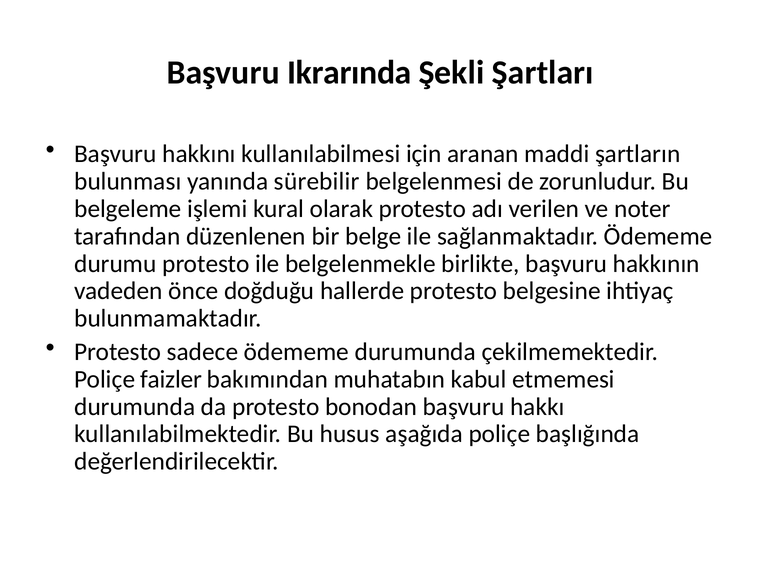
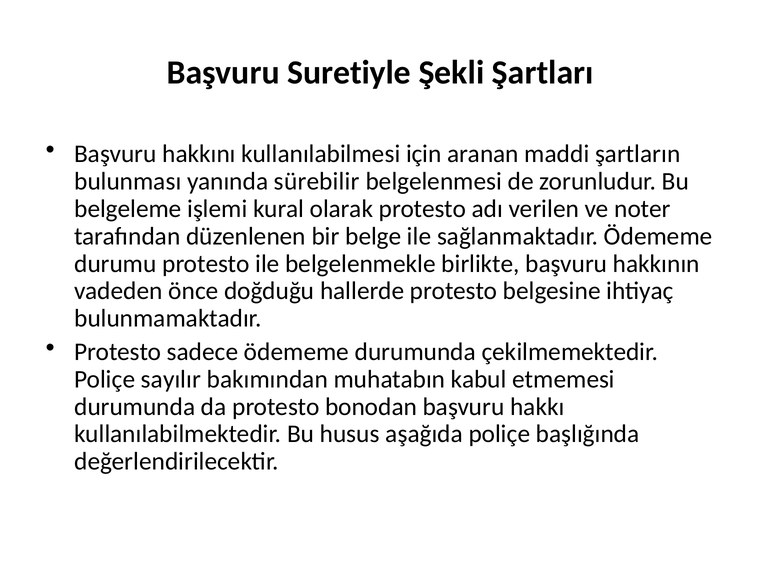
Ikrarında: Ikrarında -> Suretiyle
faizler: faizler -> sayılır
